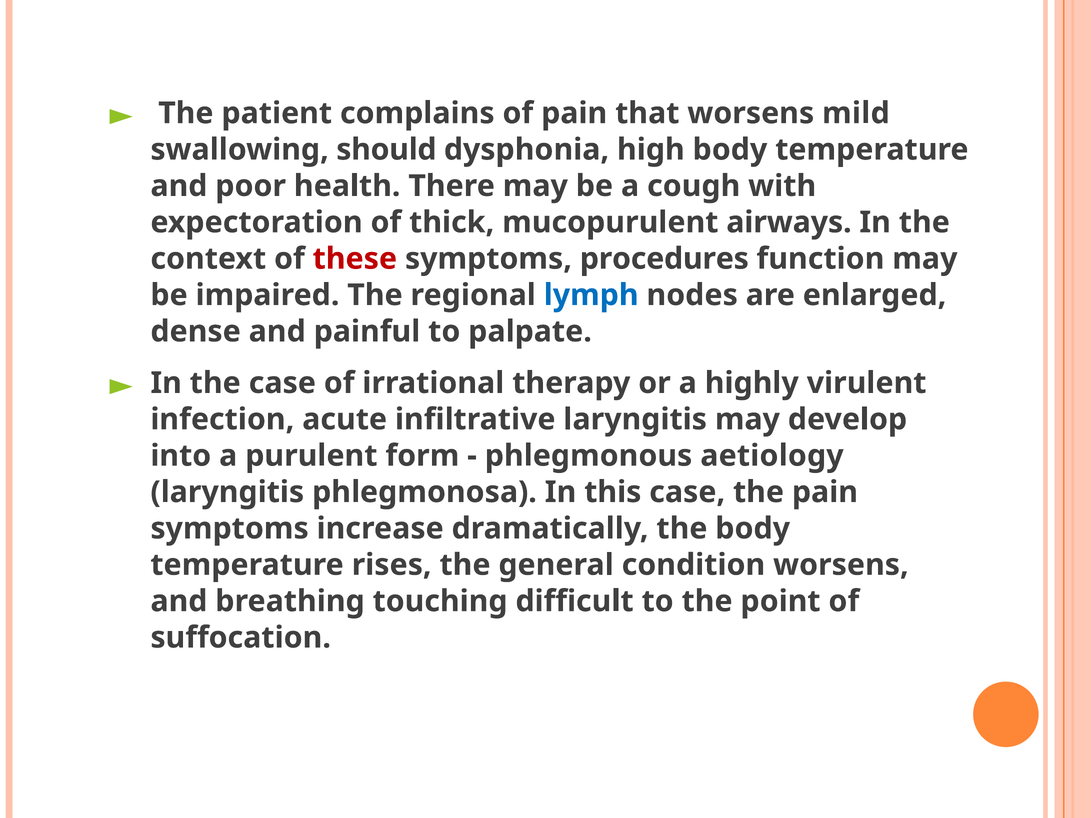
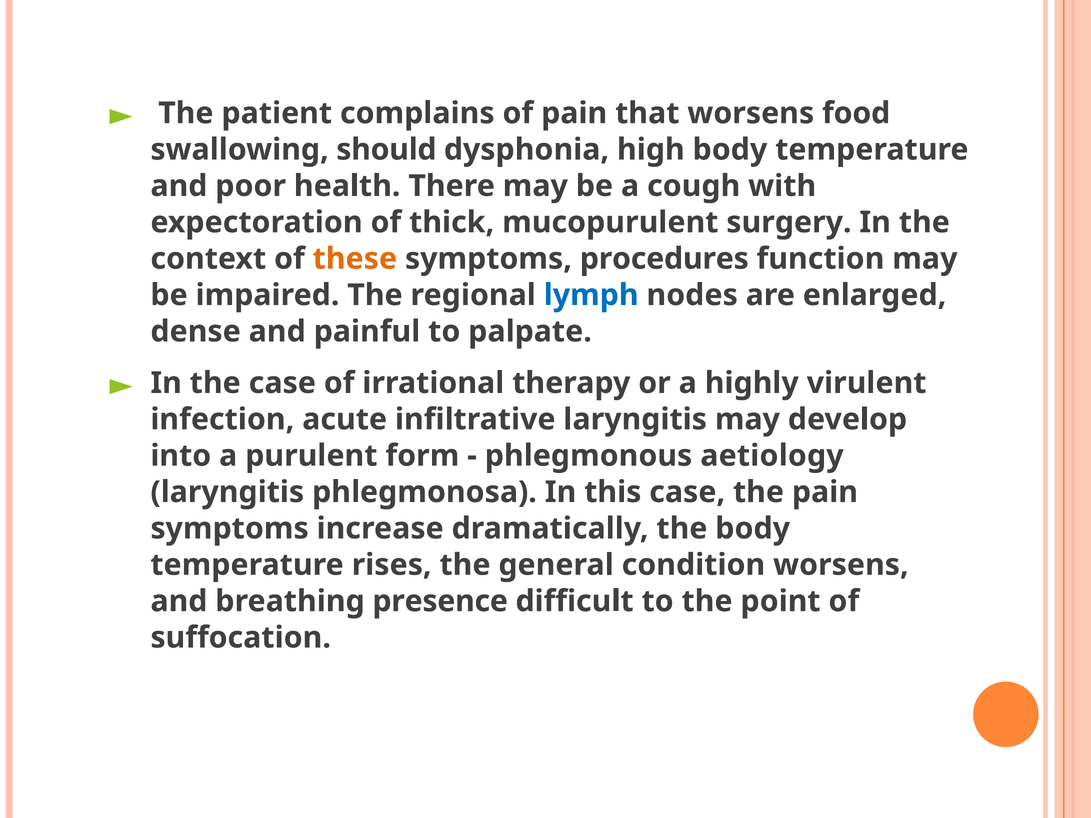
mild: mild -> food
airways: airways -> surgery
these colour: red -> orange
touching: touching -> presence
